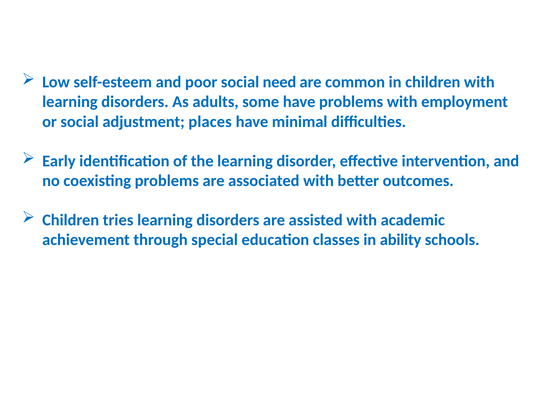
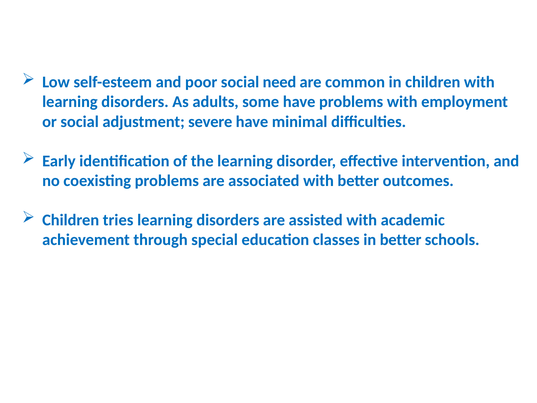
places: places -> severe
in ability: ability -> better
